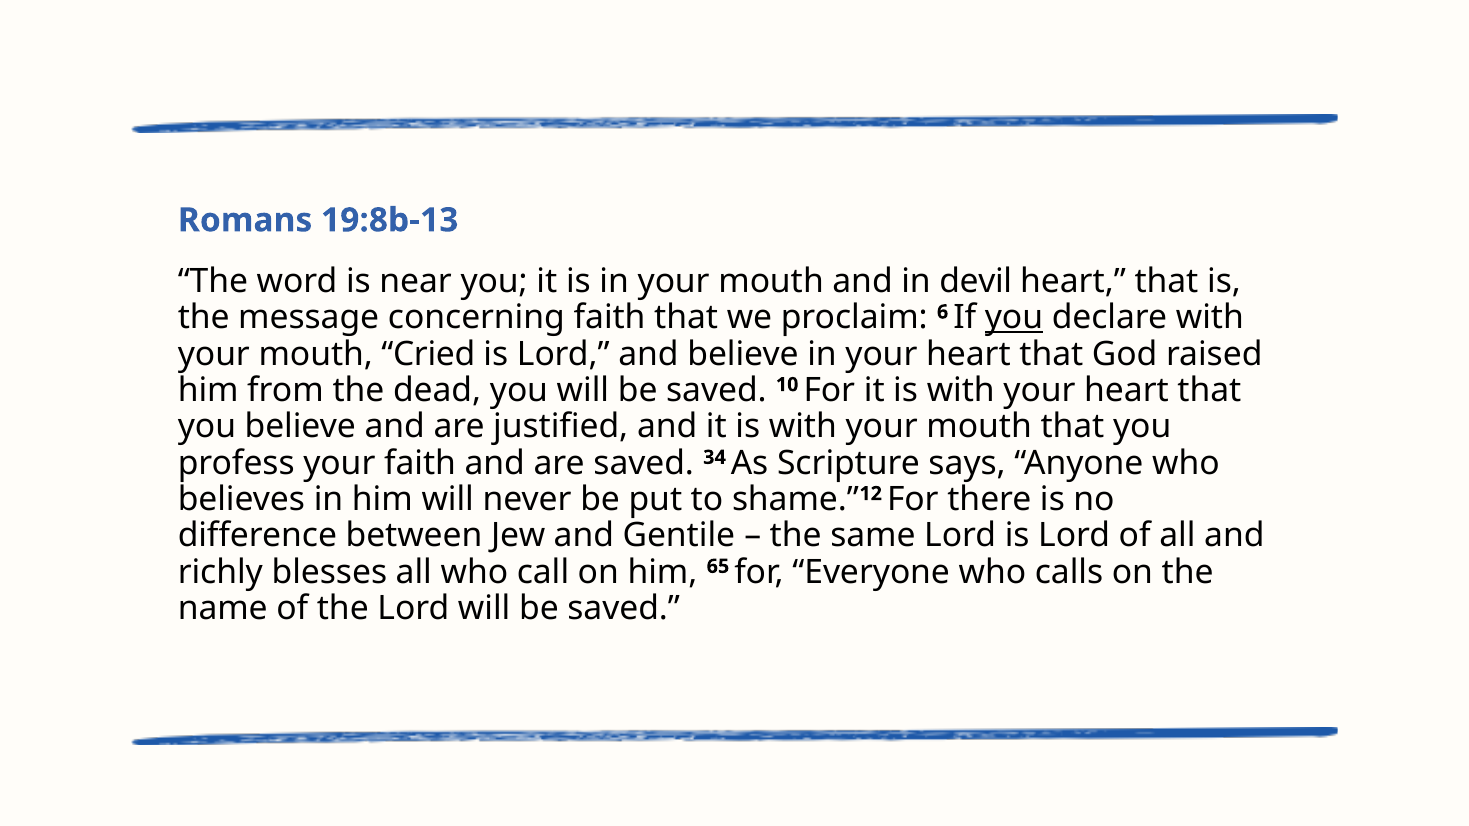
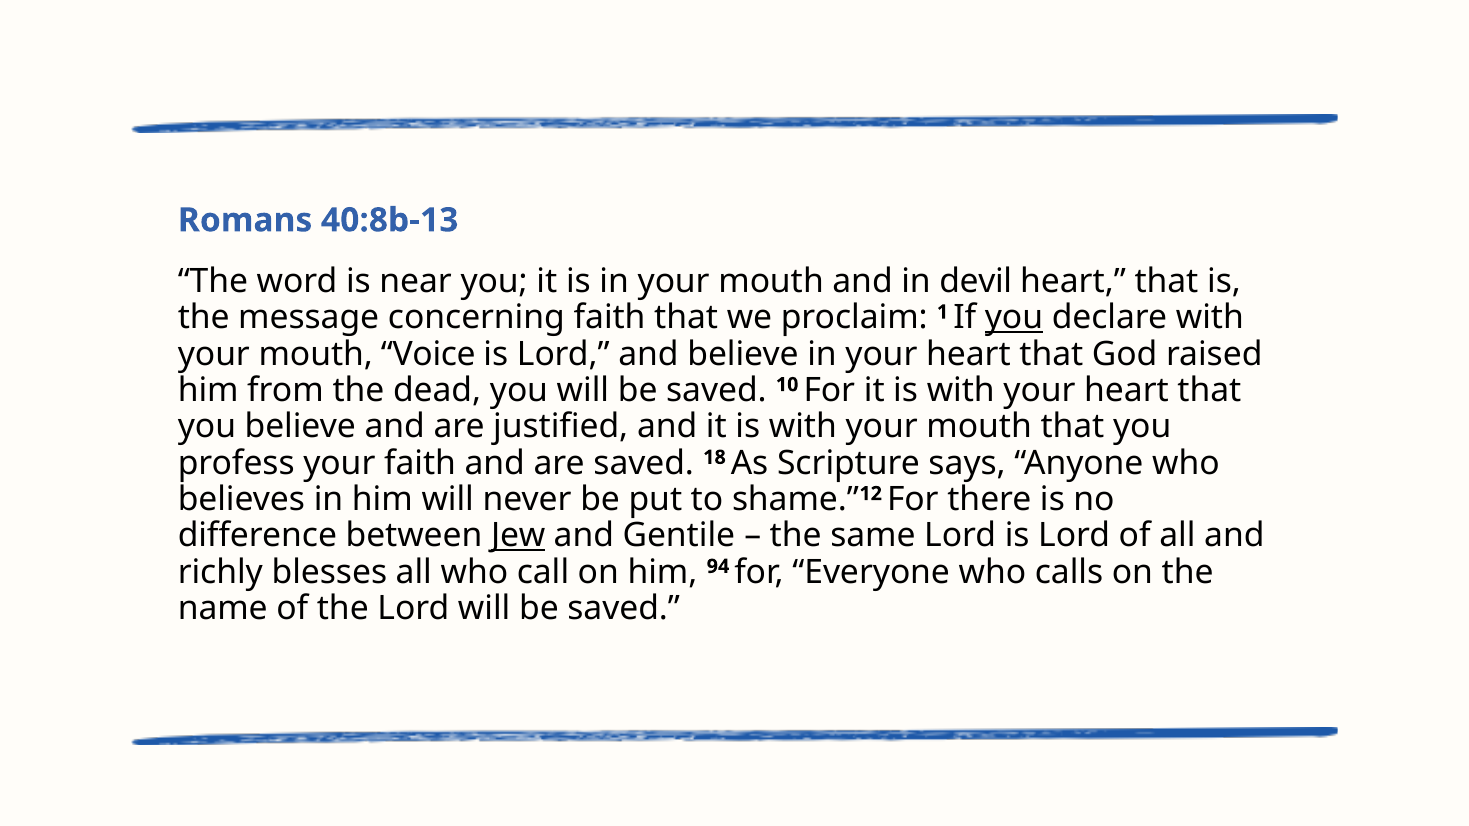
19:8b-13: 19:8b-13 -> 40:8b-13
6: 6 -> 1
Cried: Cried -> Voice
34: 34 -> 18
Jew underline: none -> present
65: 65 -> 94
